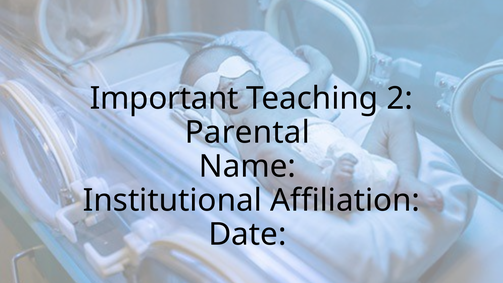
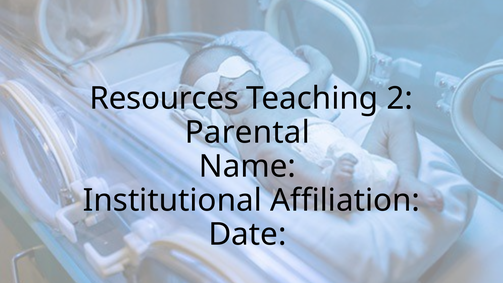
Important: Important -> Resources
